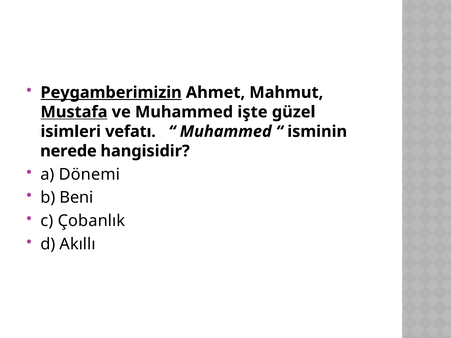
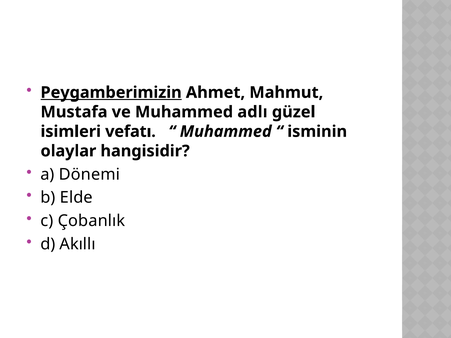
Mustafa underline: present -> none
işte: işte -> adlı
nerede: nerede -> olaylar
Beni: Beni -> Elde
